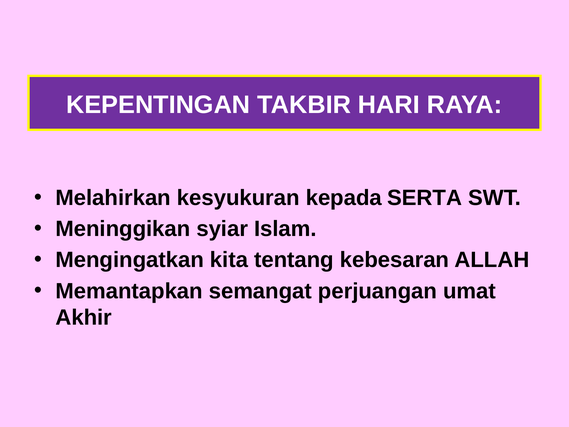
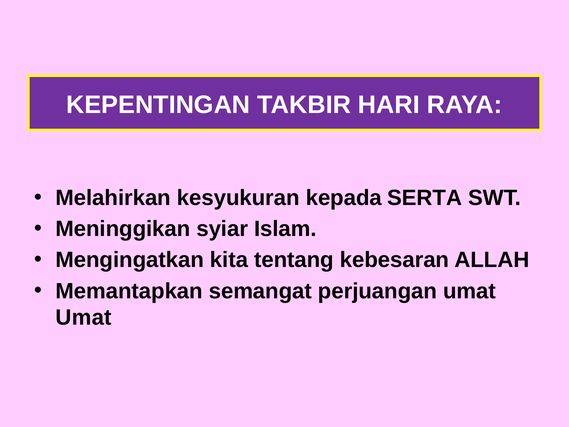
Akhir at (84, 317): Akhir -> Umat
